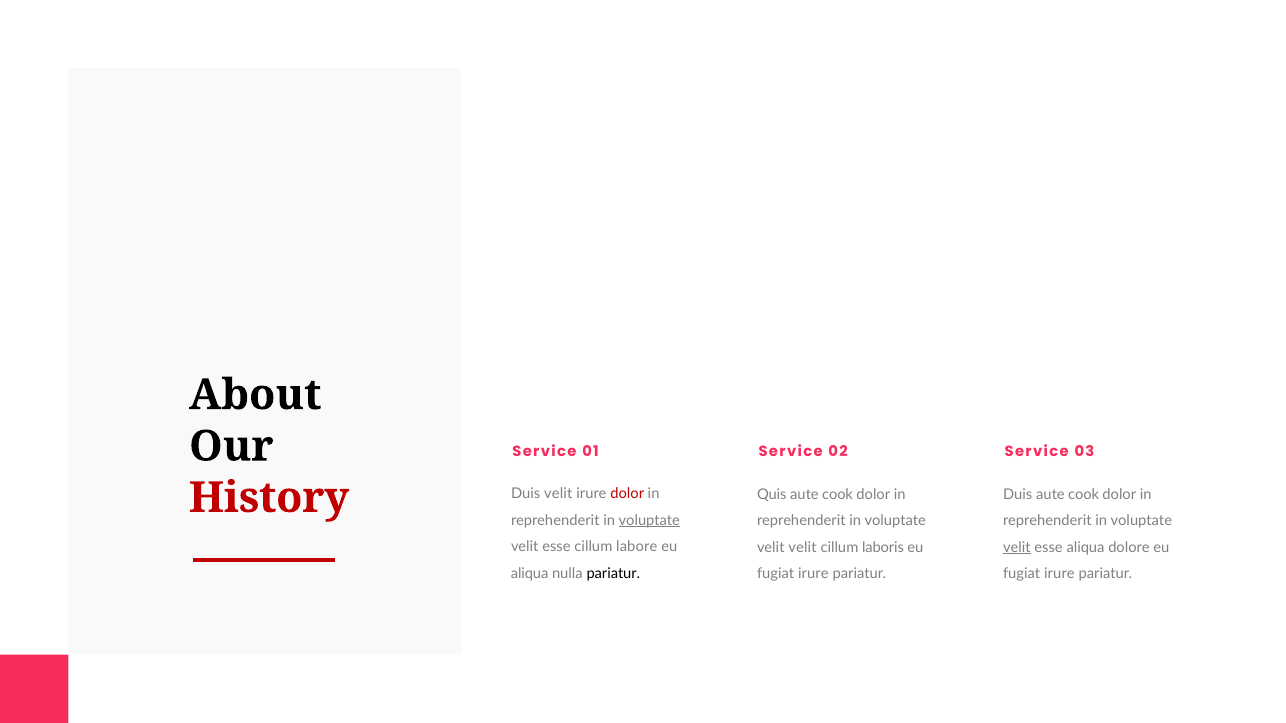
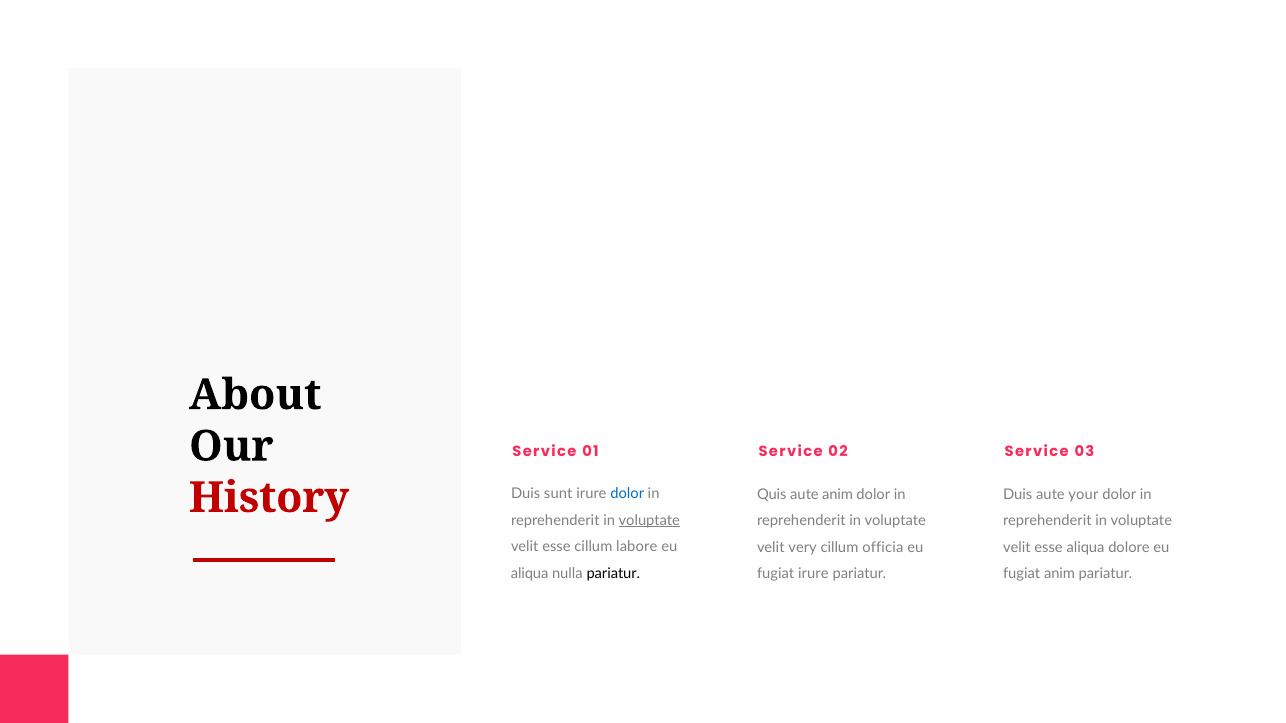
Duis velit: velit -> sunt
dolor at (627, 494) colour: red -> blue
cook at (838, 495): cook -> anim
Duis aute cook: cook -> your
velit velit: velit -> very
laboris: laboris -> officia
velit at (1017, 548) underline: present -> none
irure at (1059, 574): irure -> anim
